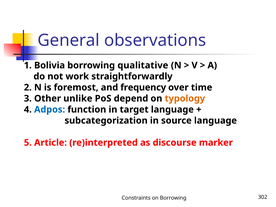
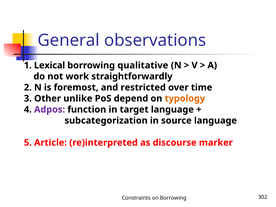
Bolivia: Bolivia -> Lexical
frequency: frequency -> restricted
Adpos colour: blue -> purple
